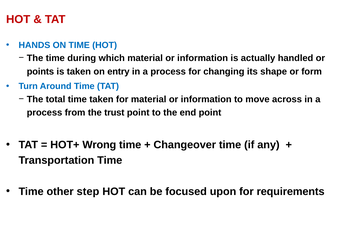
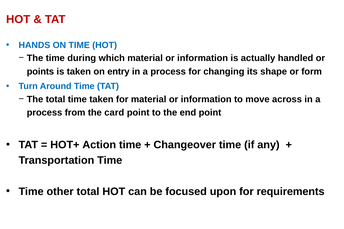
trust: trust -> card
Wrong: Wrong -> Action
other step: step -> total
